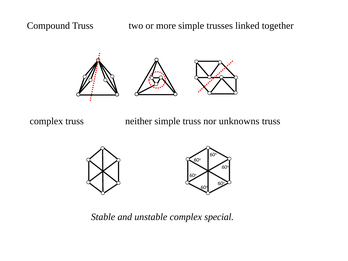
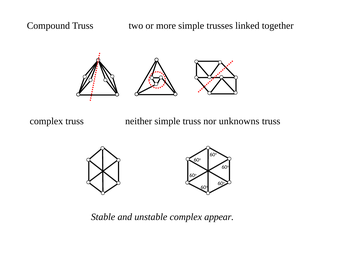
special: special -> appear
